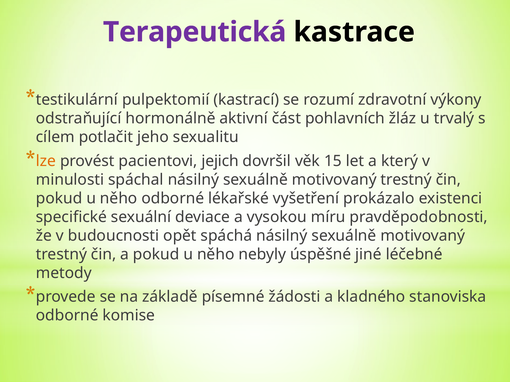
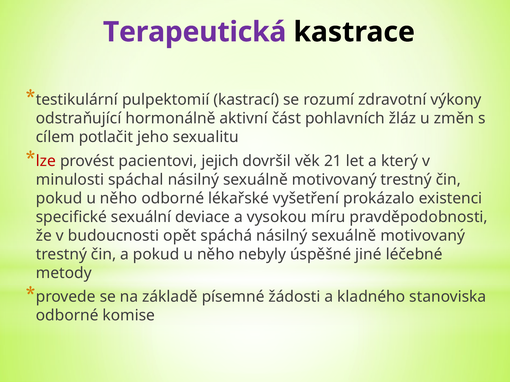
trvalý: trvalý -> změn
lze colour: orange -> red
15: 15 -> 21
